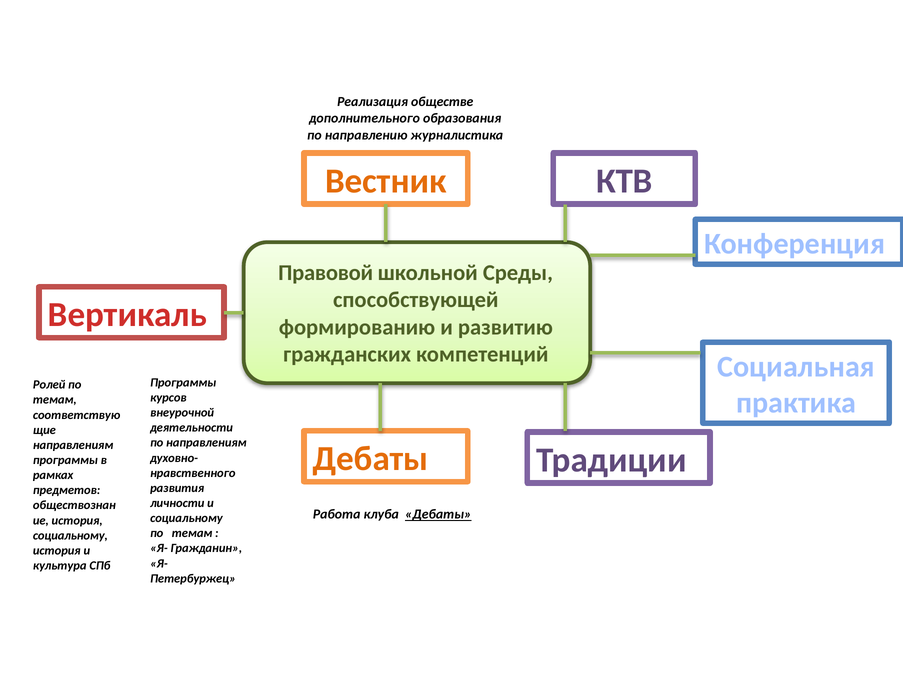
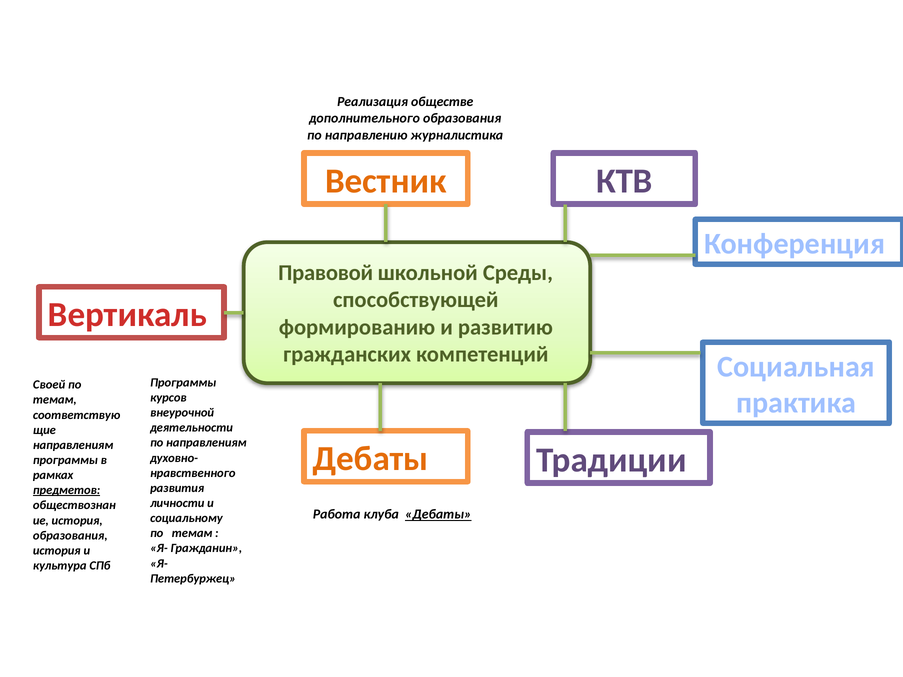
Ролей: Ролей -> Своей
предметов underline: none -> present
социальному at (70, 536): социальному -> образования
